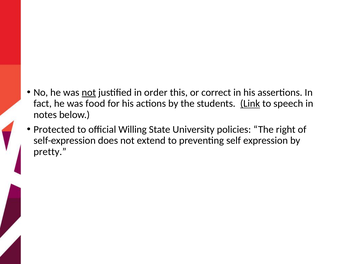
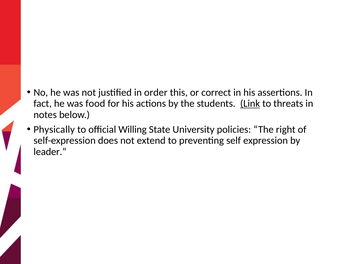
not at (89, 93) underline: present -> none
speech: speech -> threats
Protected: Protected -> Physically
pretty: pretty -> leader
